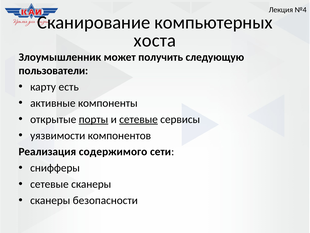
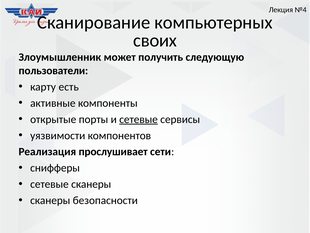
хоста: хоста -> своих
порты underline: present -> none
содержимого: содержимого -> прослушивает
